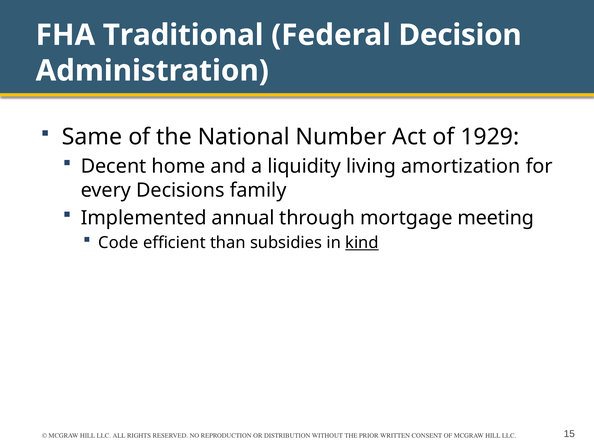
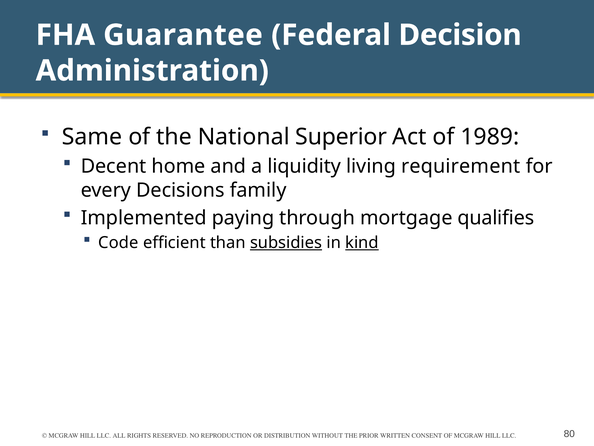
Traditional: Traditional -> Guarantee
Number: Number -> Superior
1929: 1929 -> 1989
amortization: amortization -> requirement
annual: annual -> paying
meeting: meeting -> qualifies
subsidies underline: none -> present
15: 15 -> 80
